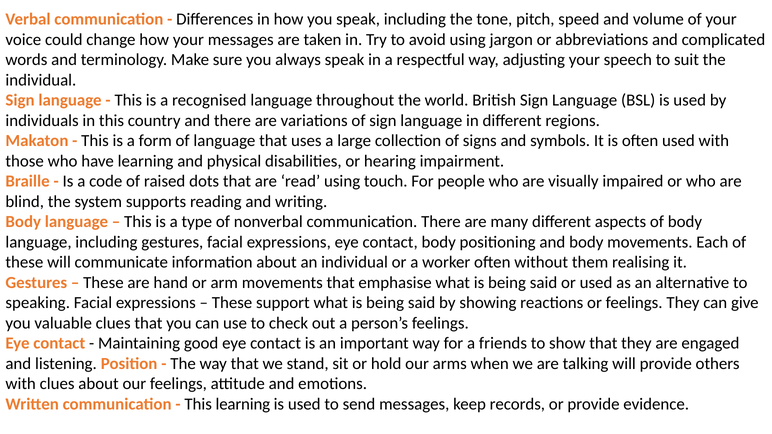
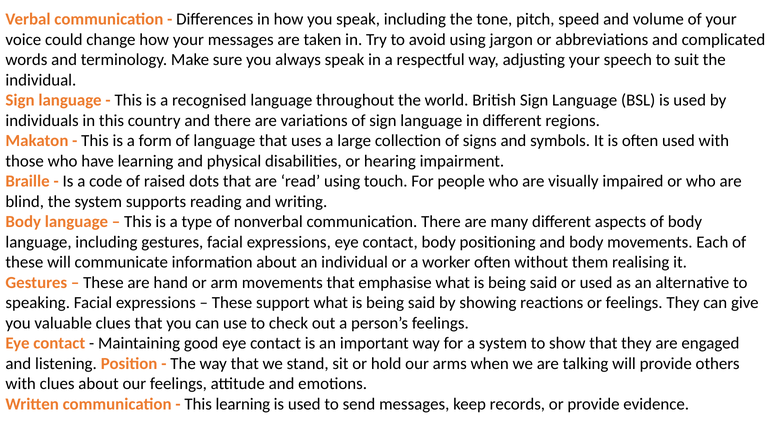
a friends: friends -> system
